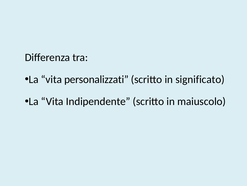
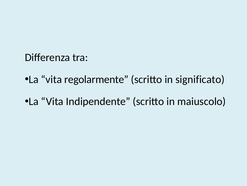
personalizzati: personalizzati -> regolarmente
